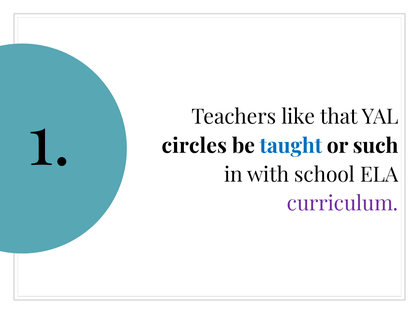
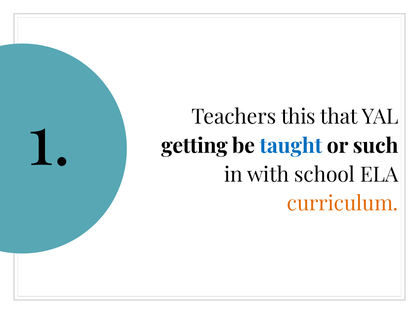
like: like -> this
circles: circles -> getting
curriculum colour: purple -> orange
